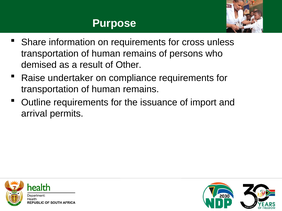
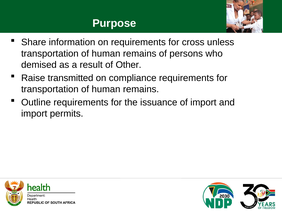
undertaker: undertaker -> transmitted
arrival at (34, 114): arrival -> import
